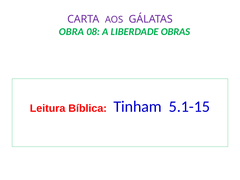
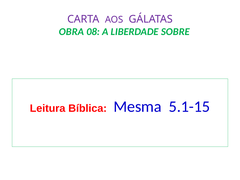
OBRAS: OBRAS -> SOBRE
Tinham: Tinham -> Mesma
